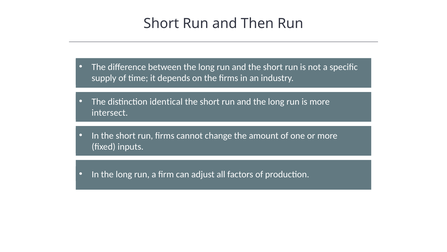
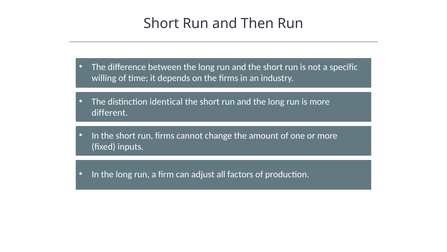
supply: supply -> willing
intersect: intersect -> different
